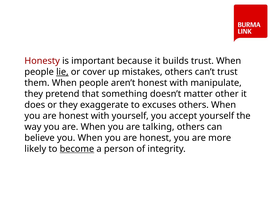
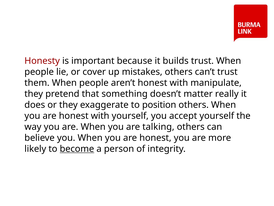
lie underline: present -> none
other: other -> really
excuses: excuses -> position
